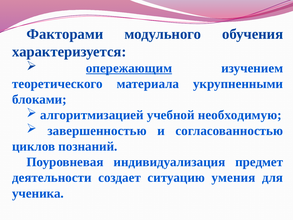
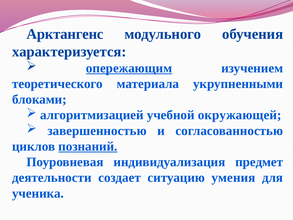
Факторами: Факторами -> Арктангенс
необходимую: необходимую -> окружающей
познаний underline: none -> present
